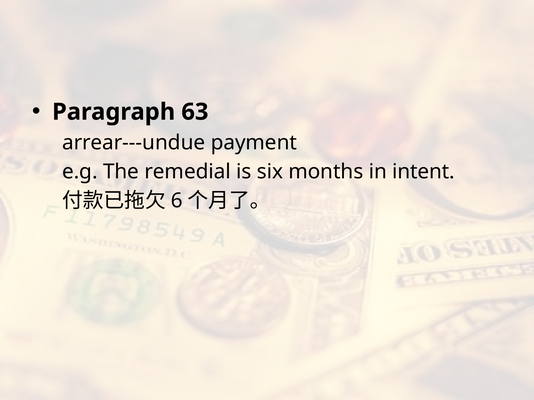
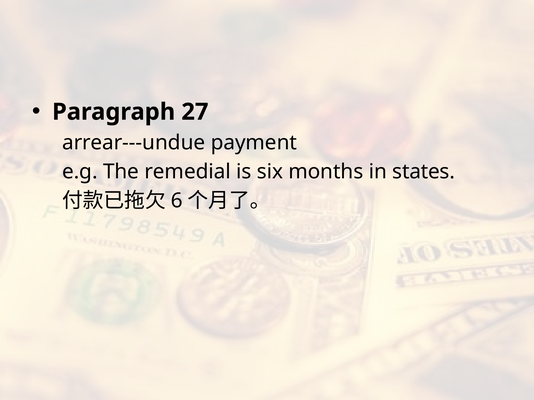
63: 63 -> 27
intent: intent -> states
